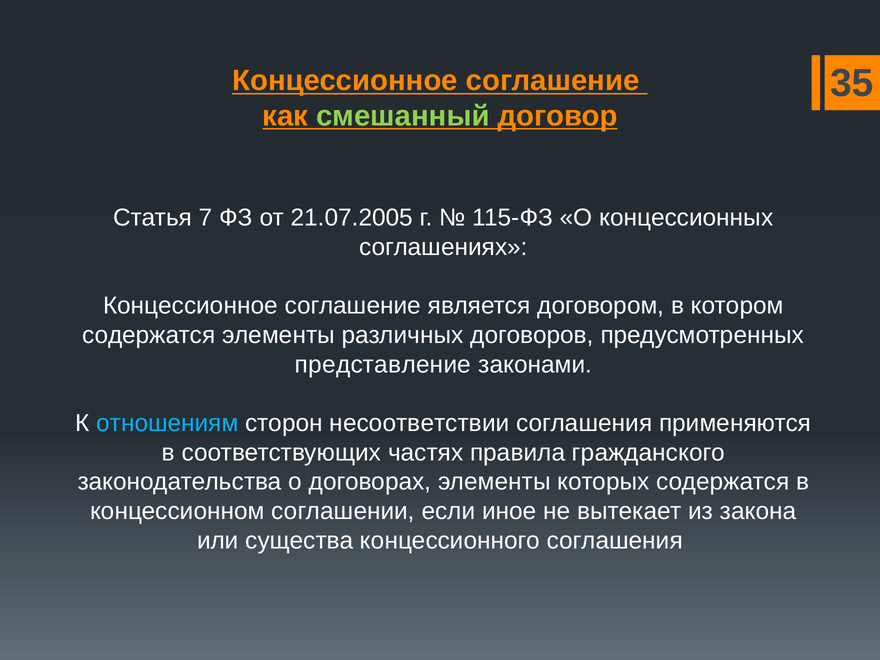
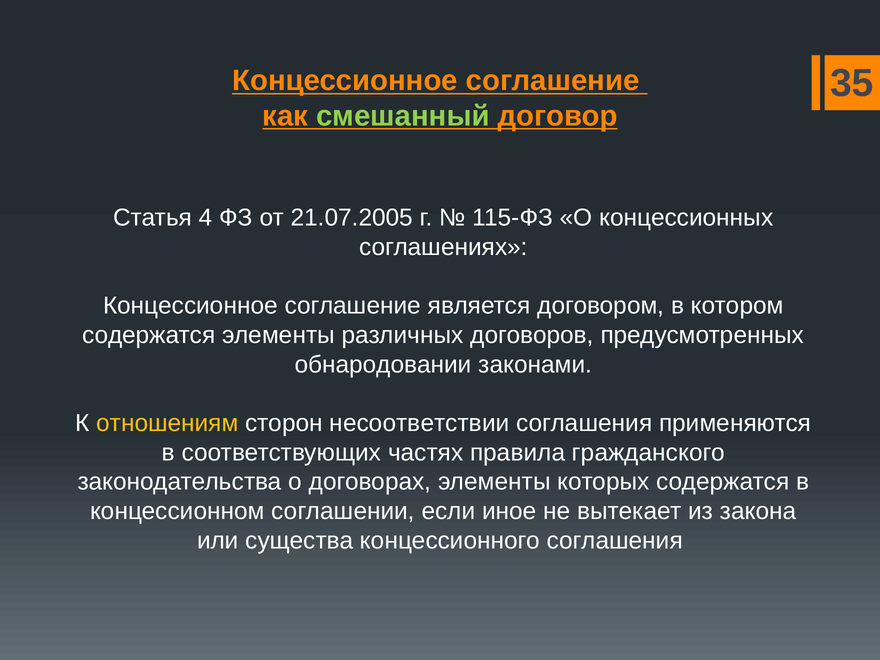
7: 7 -> 4
представление: представление -> обнародовании
отношениям colour: light blue -> yellow
